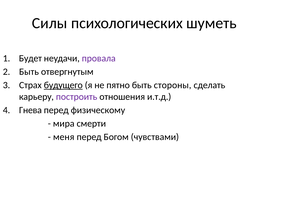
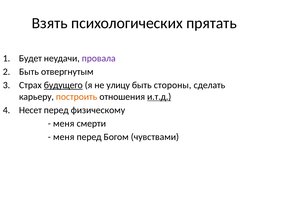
Силы: Силы -> Взять
шуметь: шуметь -> прятать
пятно: пятно -> улицу
построить colour: purple -> orange
и.т.д underline: none -> present
Гнева: Гнева -> Несет
мира at (64, 124): мира -> меня
